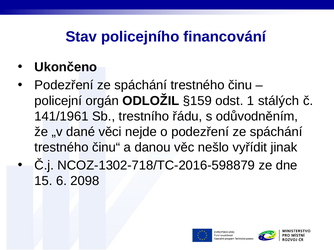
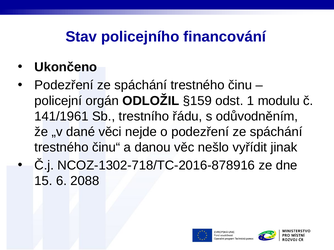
stálých: stálých -> modulu
NCOZ-1302-718/TC-2016-598879: NCOZ-1302-718/TC-2016-598879 -> NCOZ-1302-718/TC-2016-878916
2098: 2098 -> 2088
